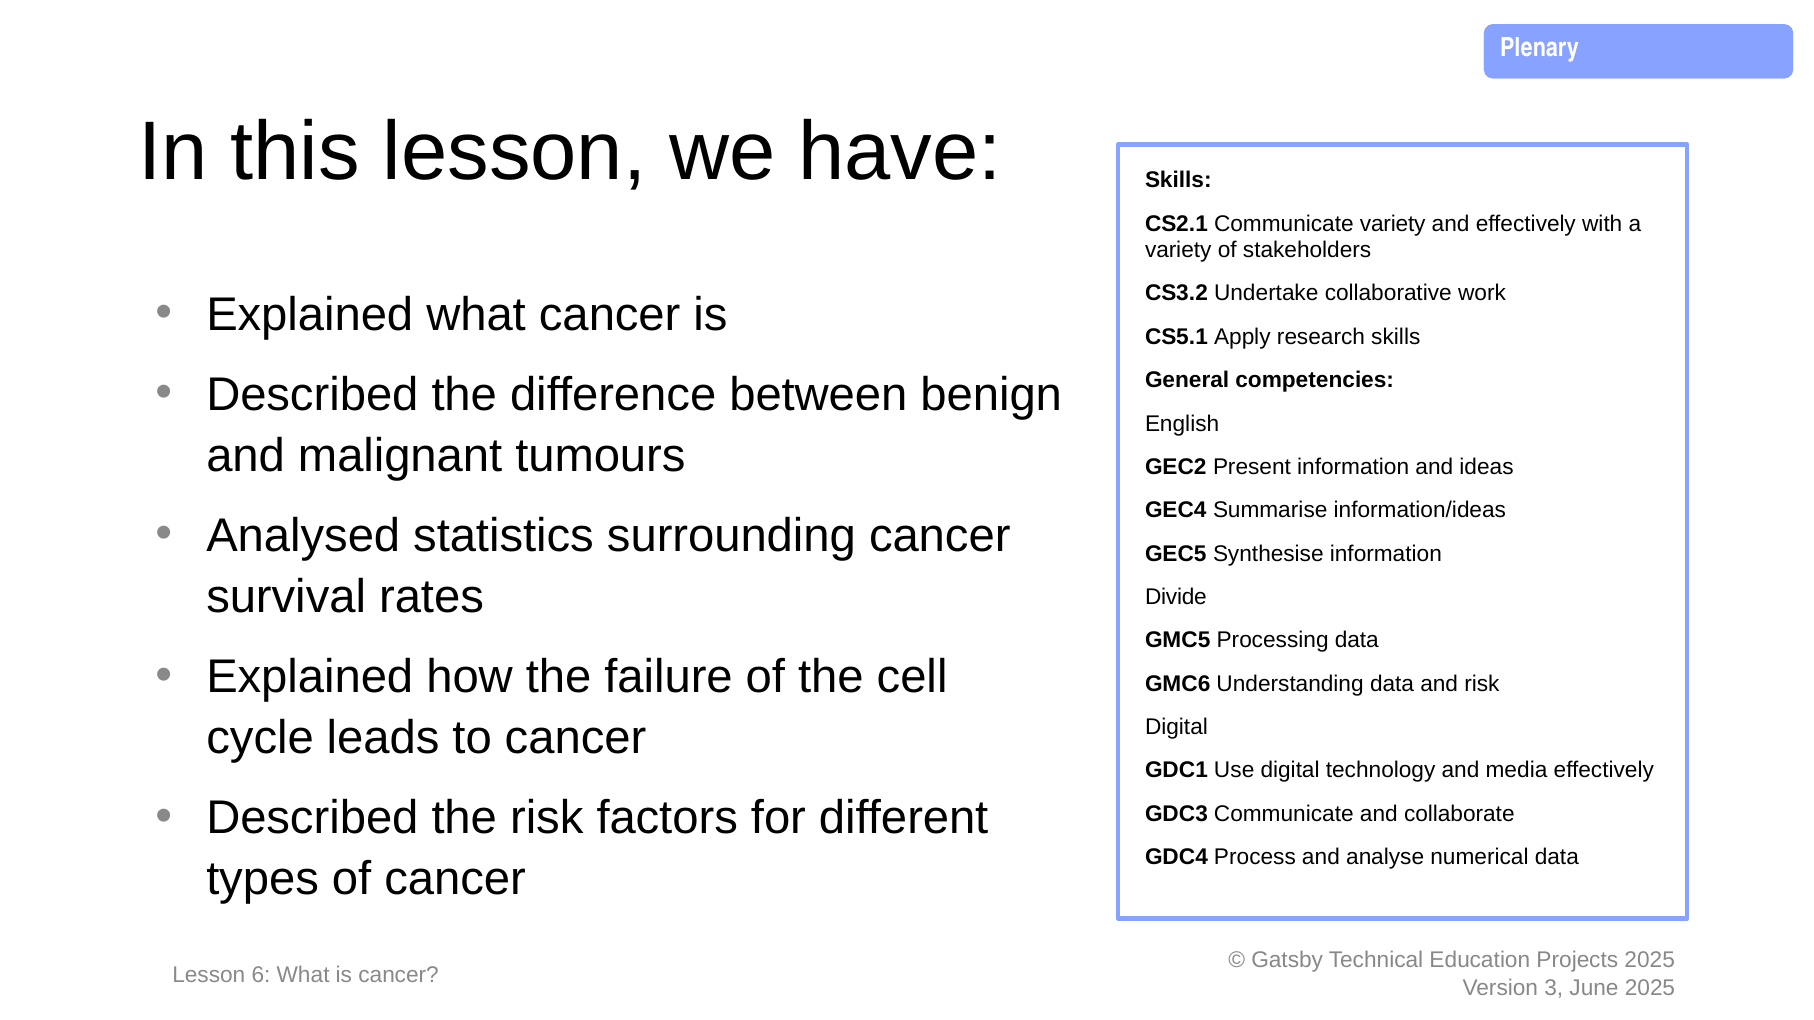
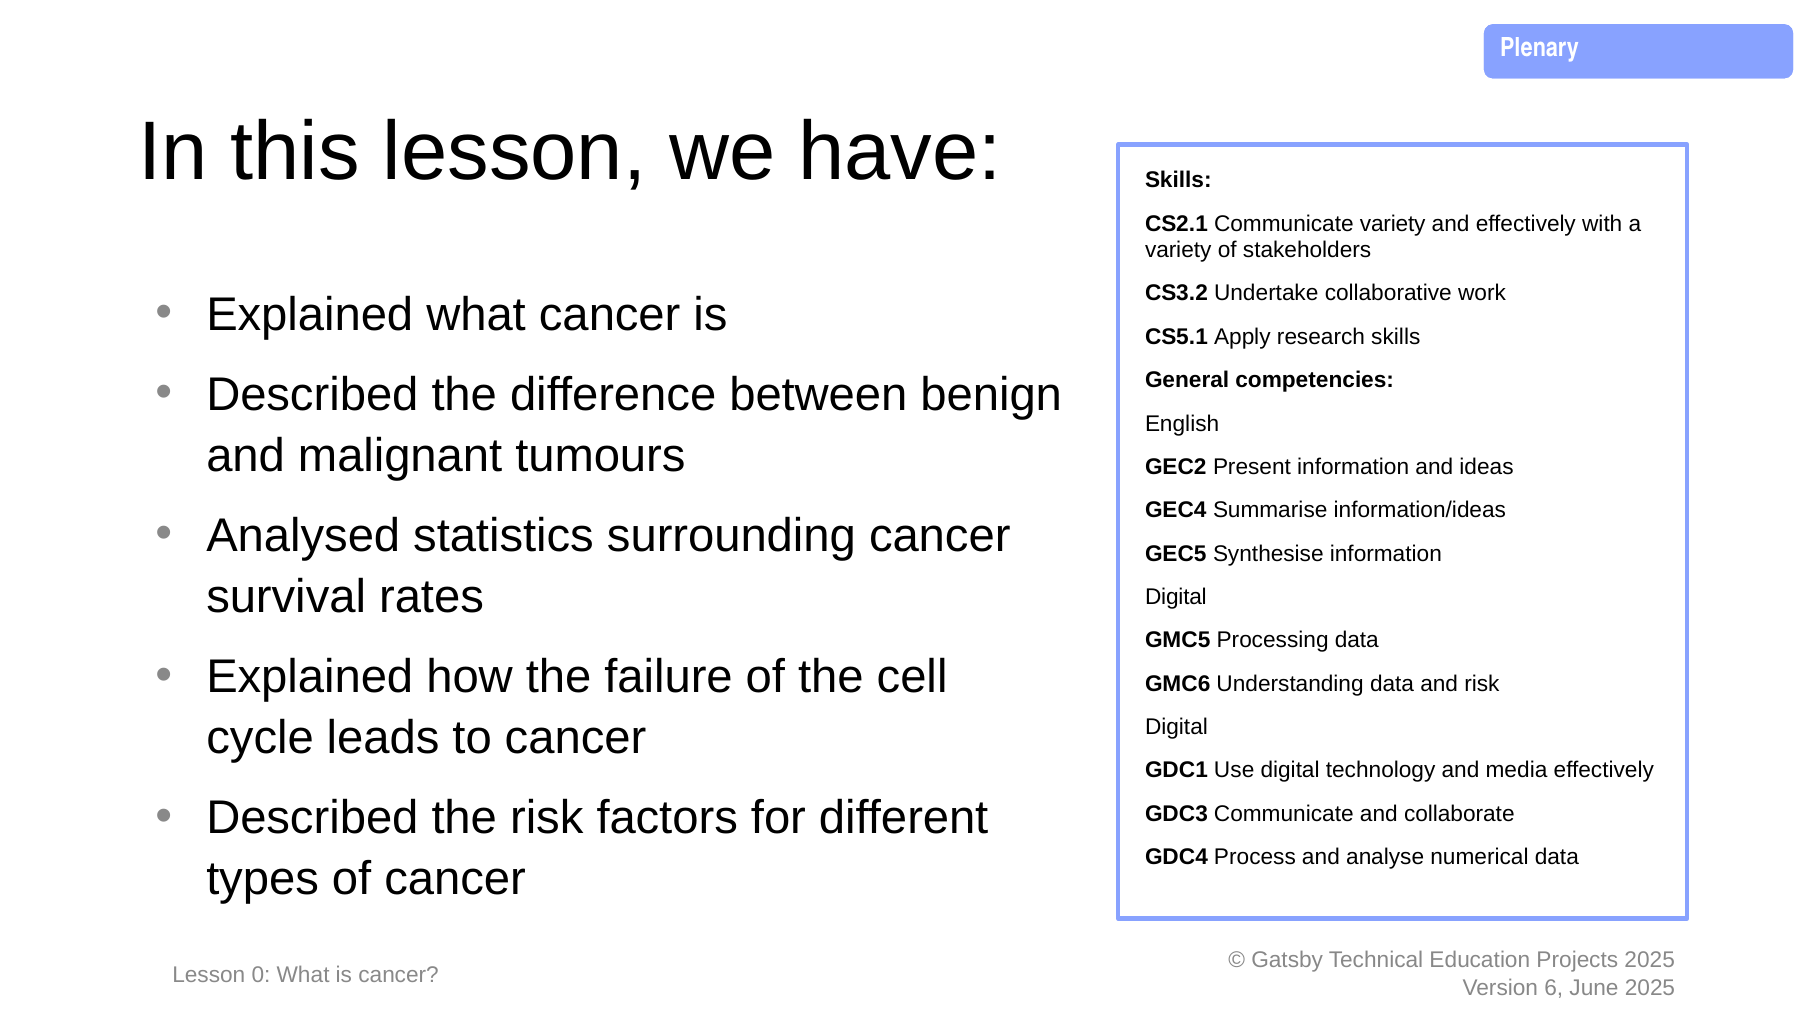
Divide at (1176, 597): Divide -> Digital
6: 6 -> 0
3: 3 -> 6
